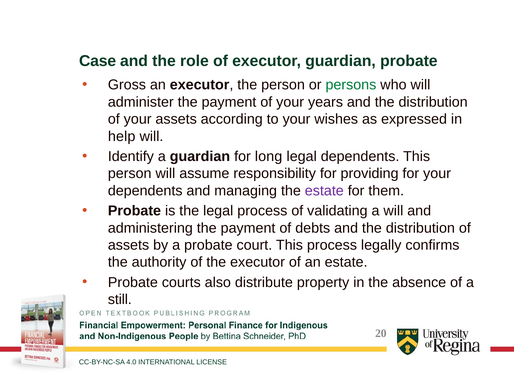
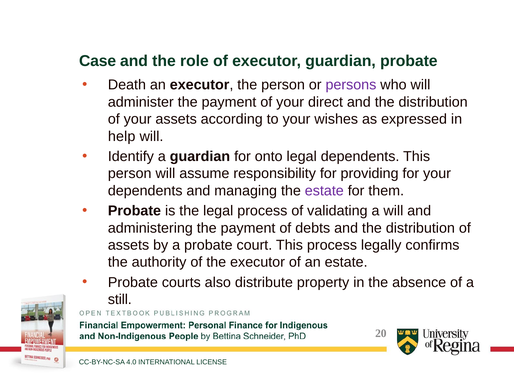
Gross: Gross -> Death
persons colour: green -> purple
years: years -> direct
long: long -> onto
